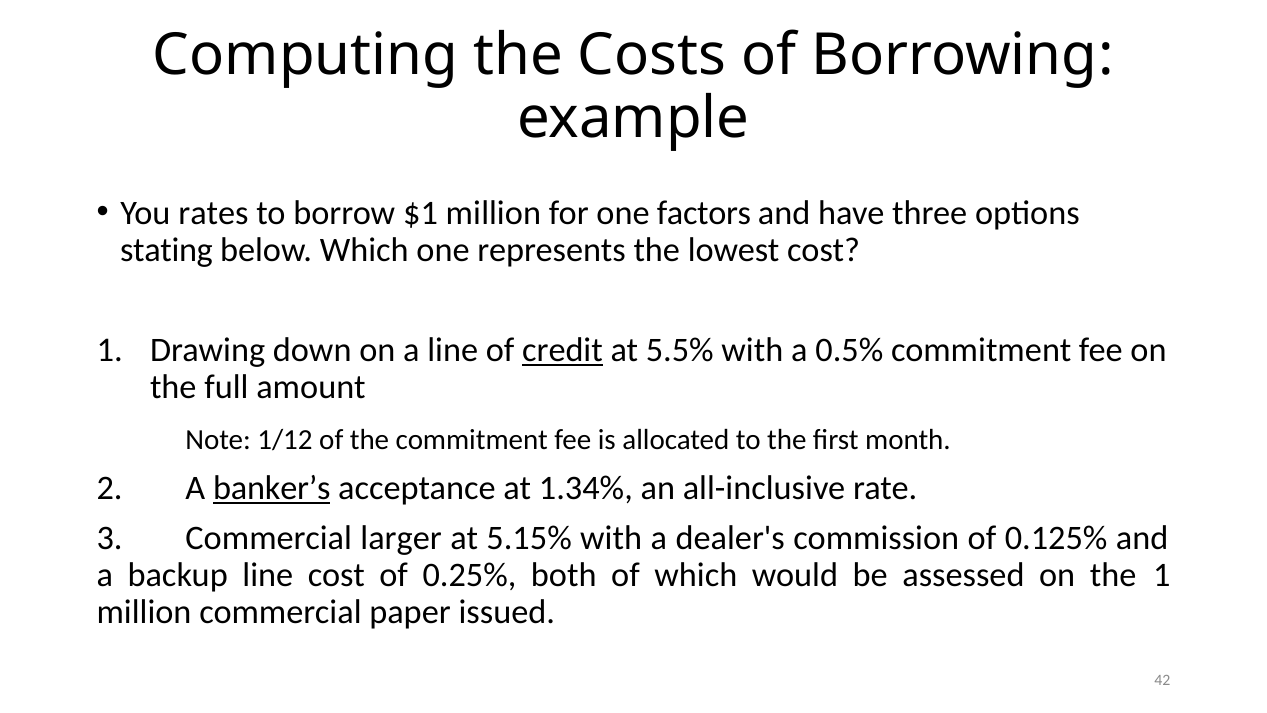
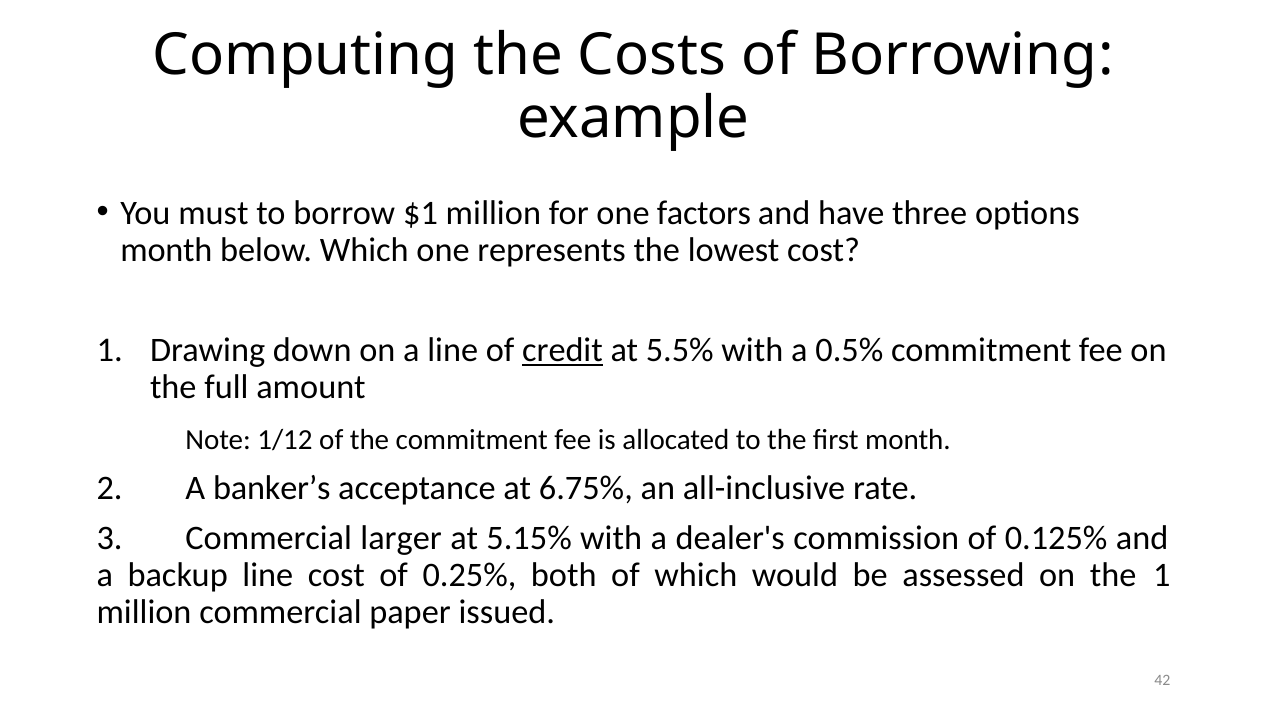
rates: rates -> must
stating at (166, 250): stating -> month
banker’s underline: present -> none
1.34%: 1.34% -> 6.75%
